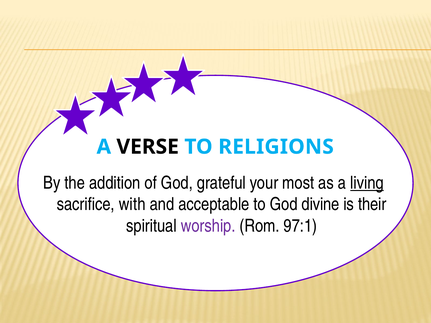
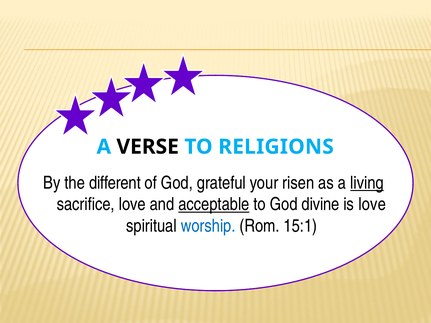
addition: addition -> different
most: most -> risen
sacrifice with: with -> love
acceptable underline: none -> present
is their: their -> love
worship colour: purple -> blue
97:1: 97:1 -> 15:1
